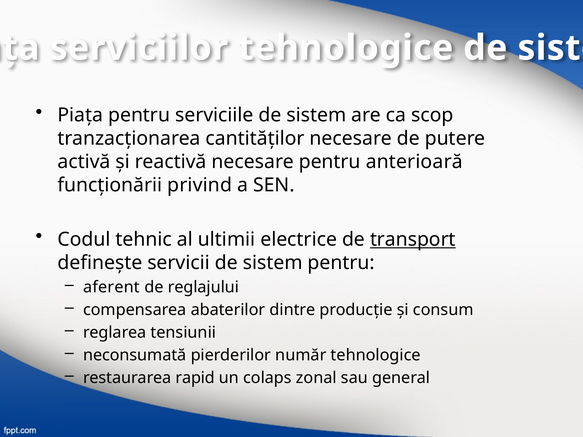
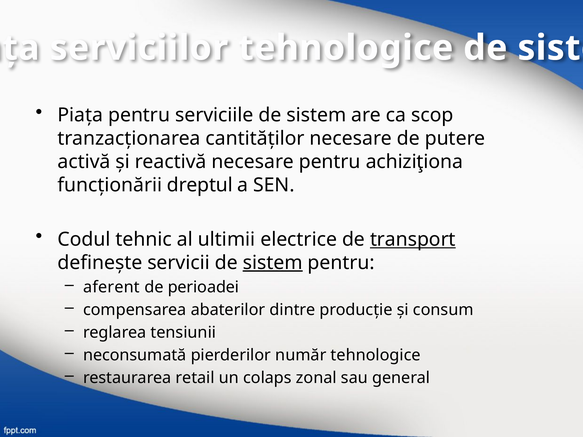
anterioară: anterioară -> achiziţiona
privind: privind -> dreptul
sistem at (273, 263) underline: none -> present
reglajului: reglajului -> perioadei
rapid: rapid -> retail
